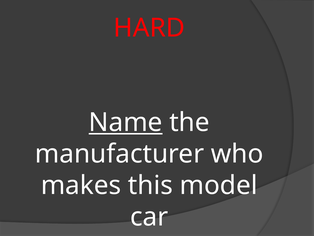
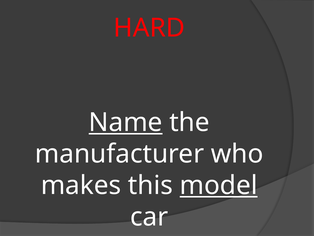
model underline: none -> present
